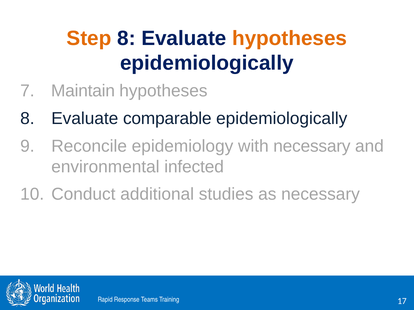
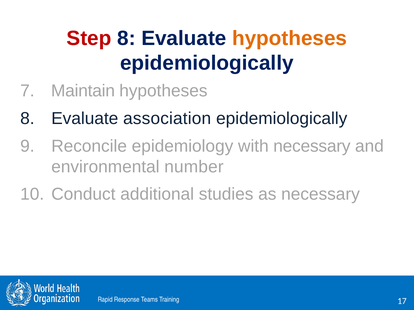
Step colour: orange -> red
comparable: comparable -> association
infected: infected -> number
